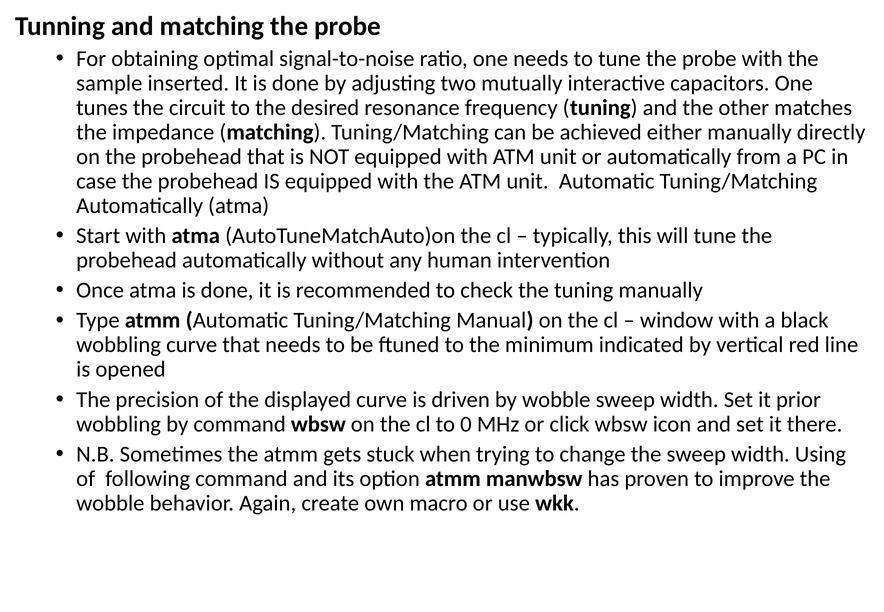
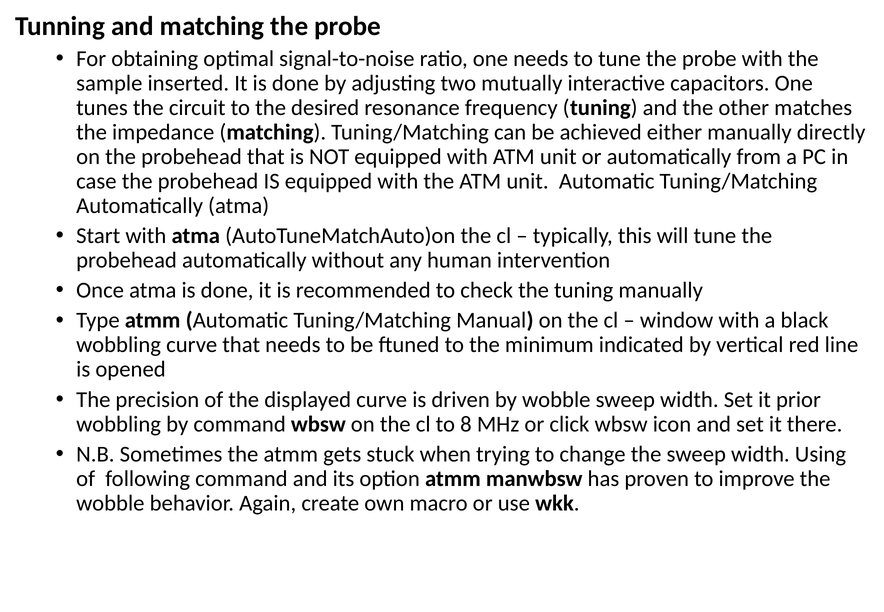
0: 0 -> 8
